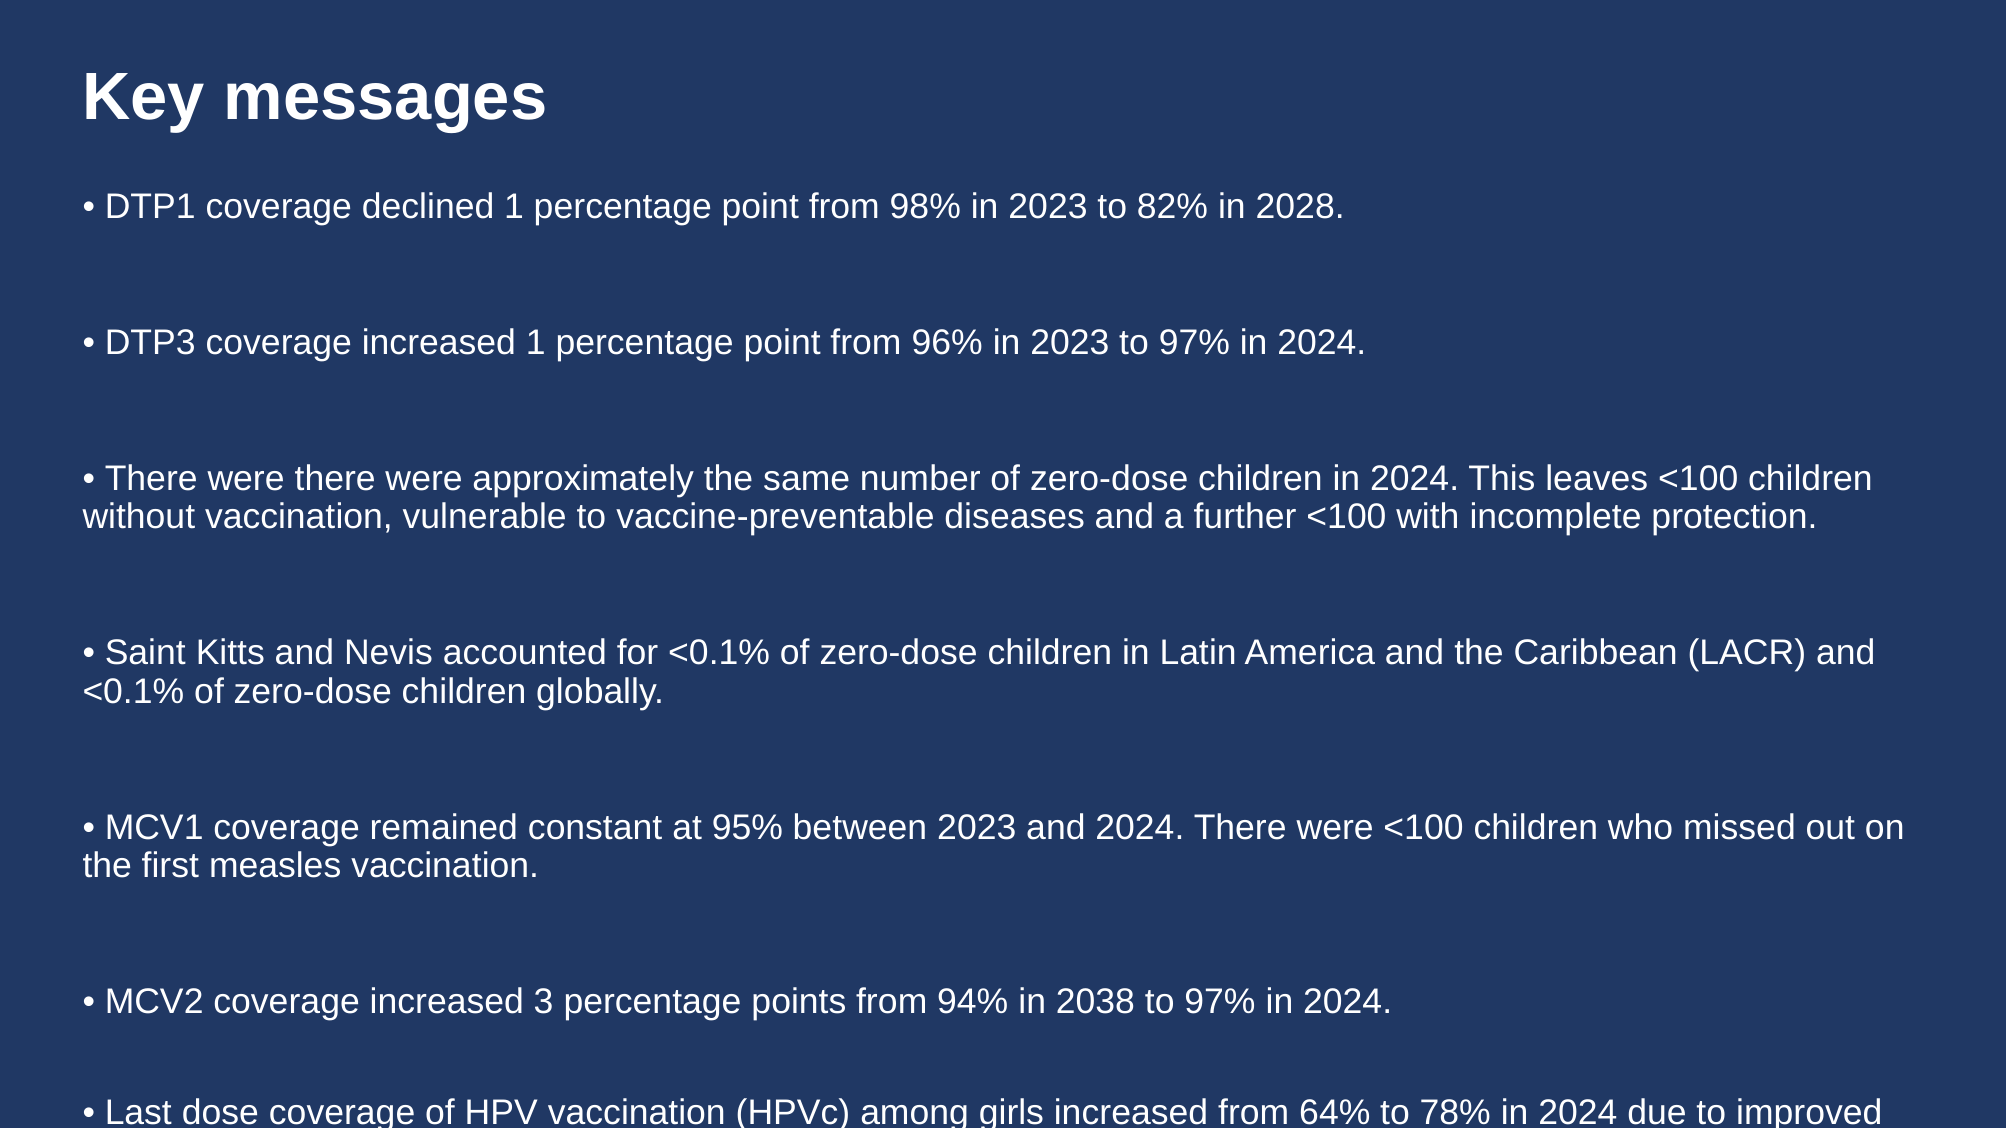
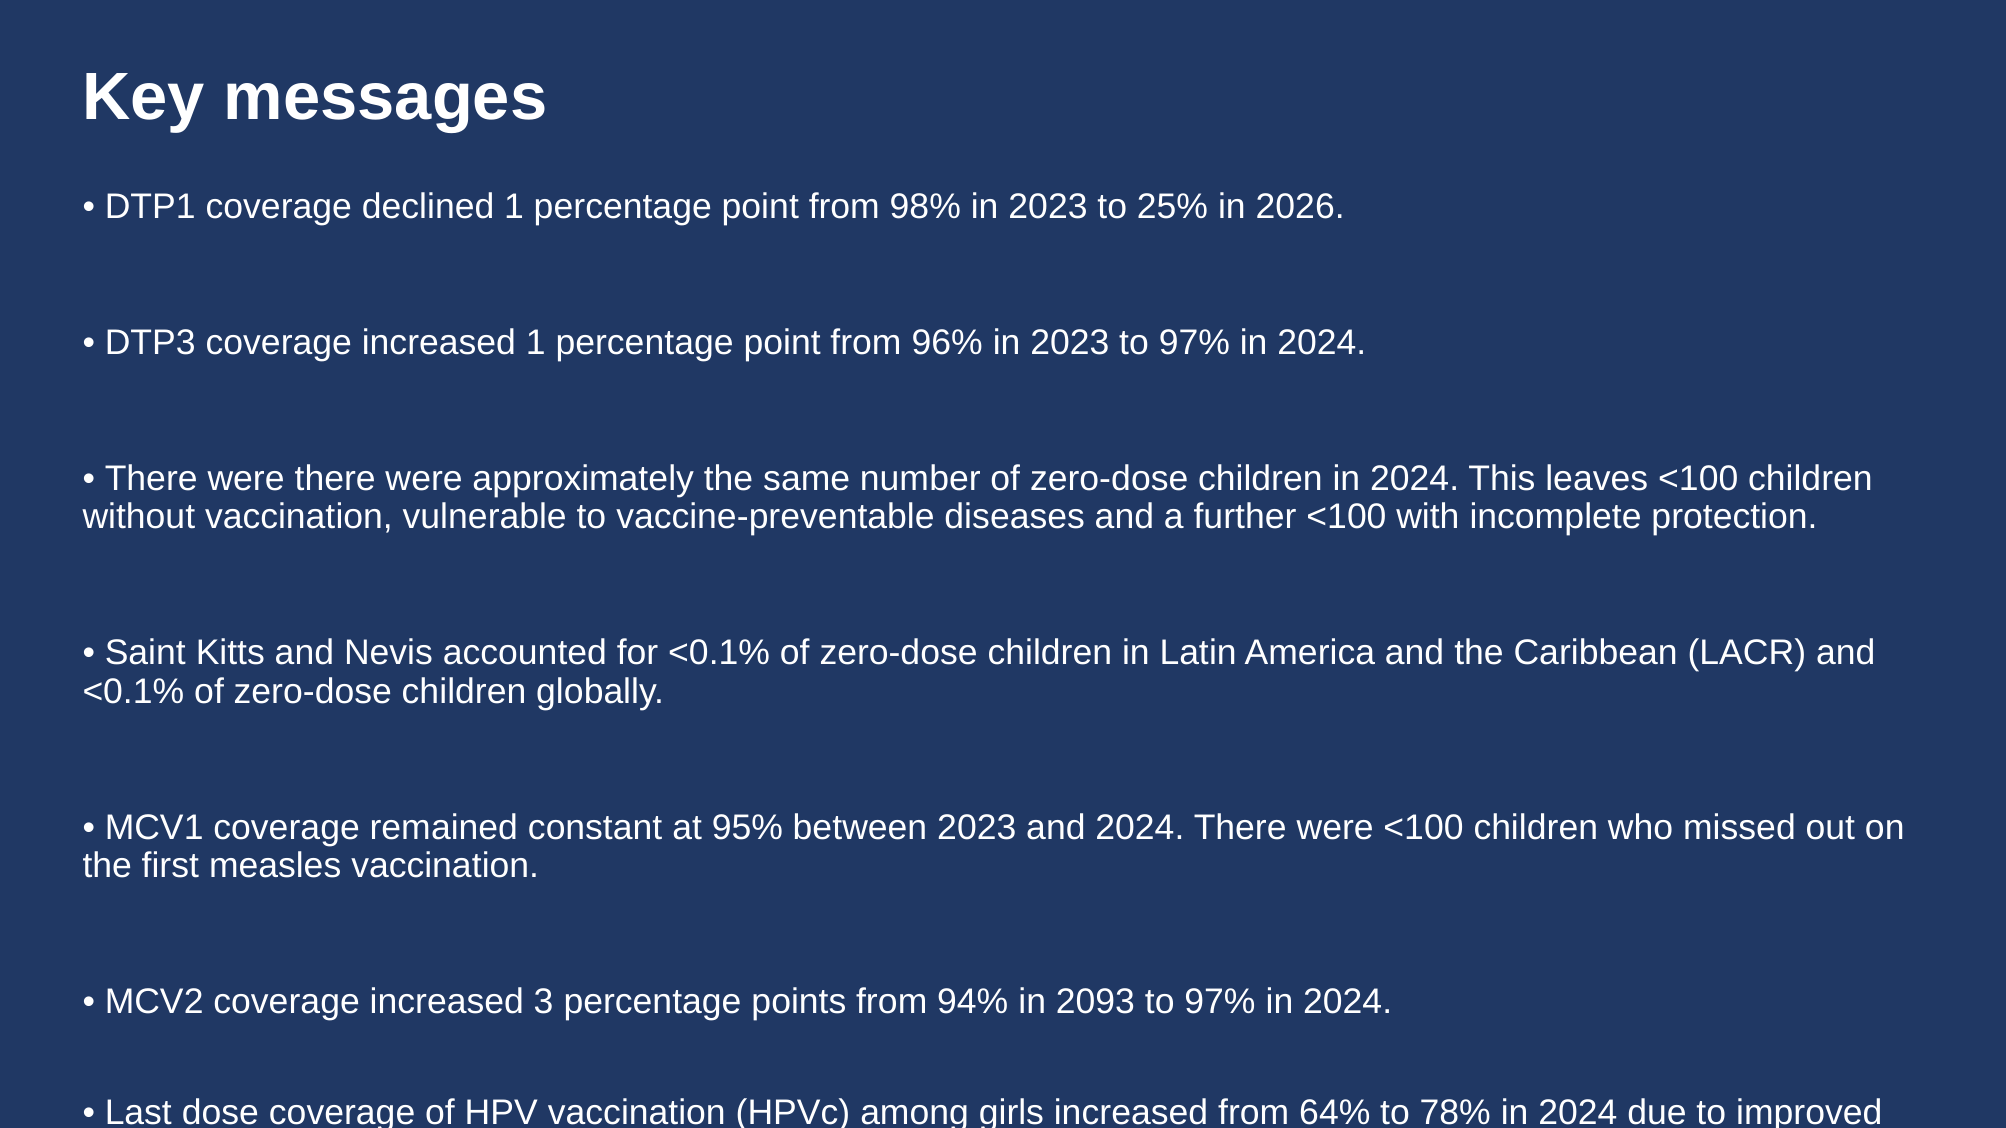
82%: 82% -> 25%
2028: 2028 -> 2026
2038: 2038 -> 2093
